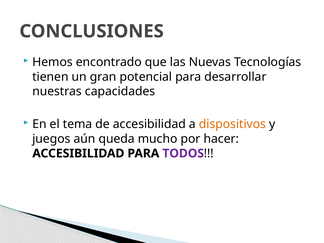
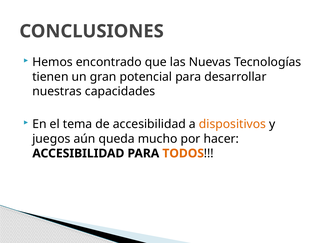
TODOS colour: purple -> orange
